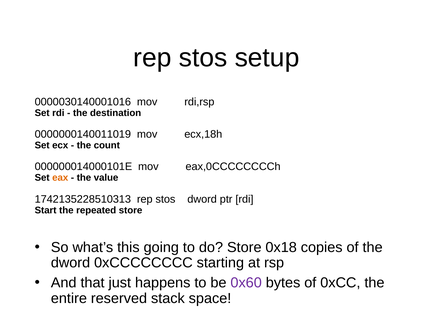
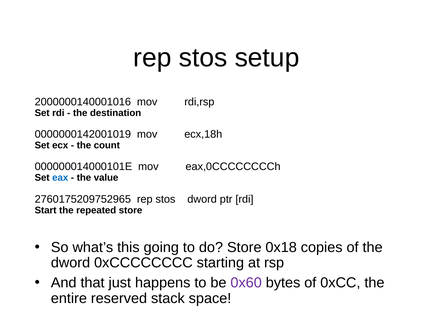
0000030140001016: 0000030140001016 -> 2000000140001016
0000000140011019: 0000000140011019 -> 0000000142001019
eax colour: orange -> blue
1742135228510313: 1742135228510313 -> 2760175209752965
